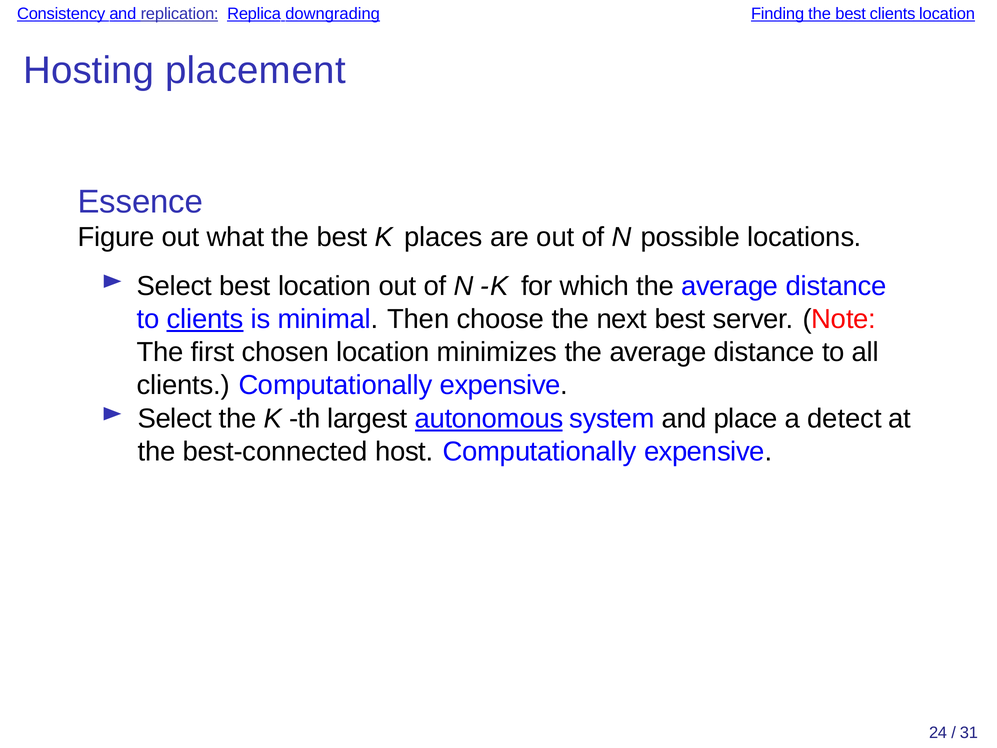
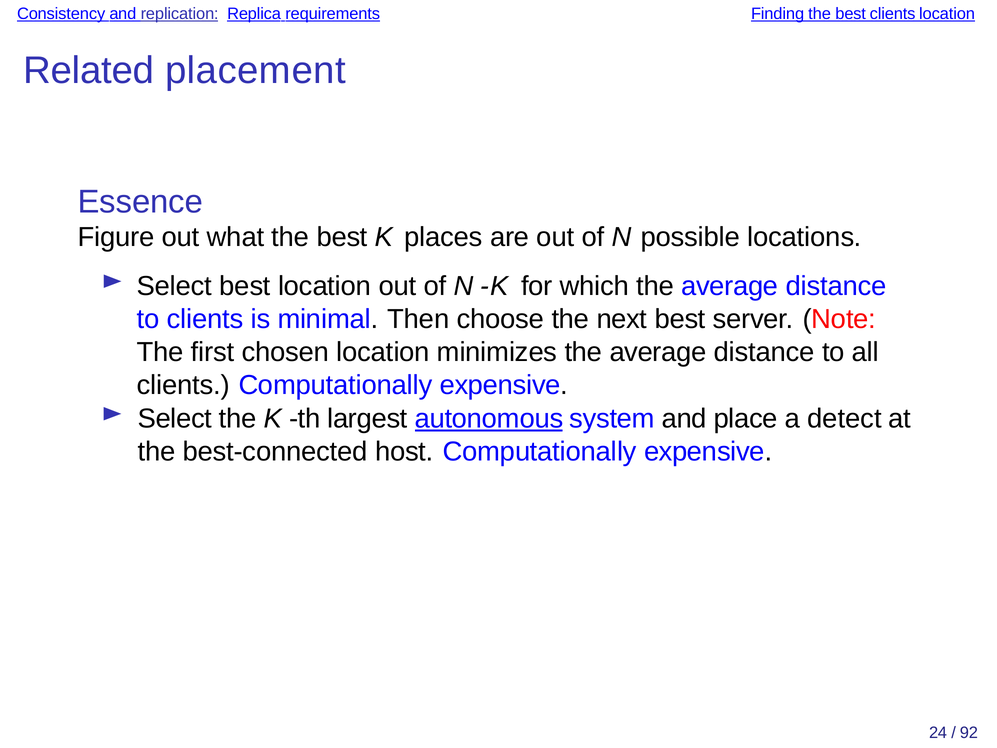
downgrading: downgrading -> requirements
Hosting: Hosting -> Related
clients at (205, 319) underline: present -> none
31: 31 -> 92
